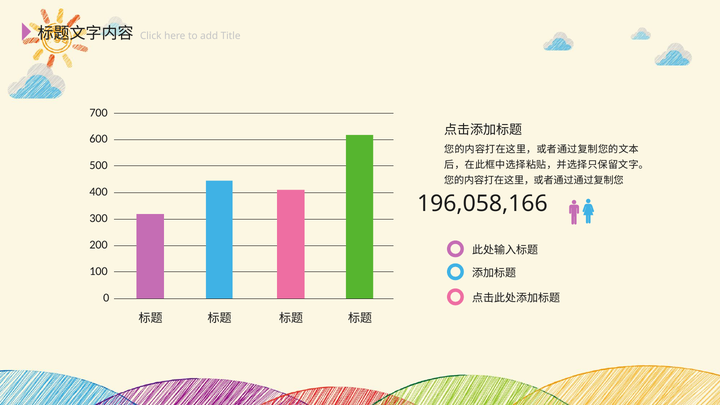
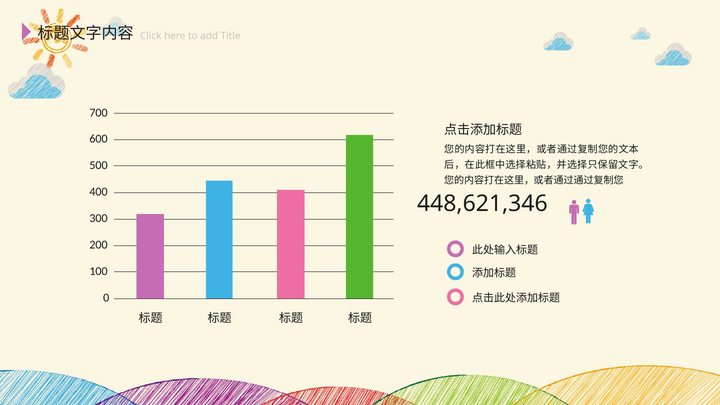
196,058,166: 196,058,166 -> 448,621,346
